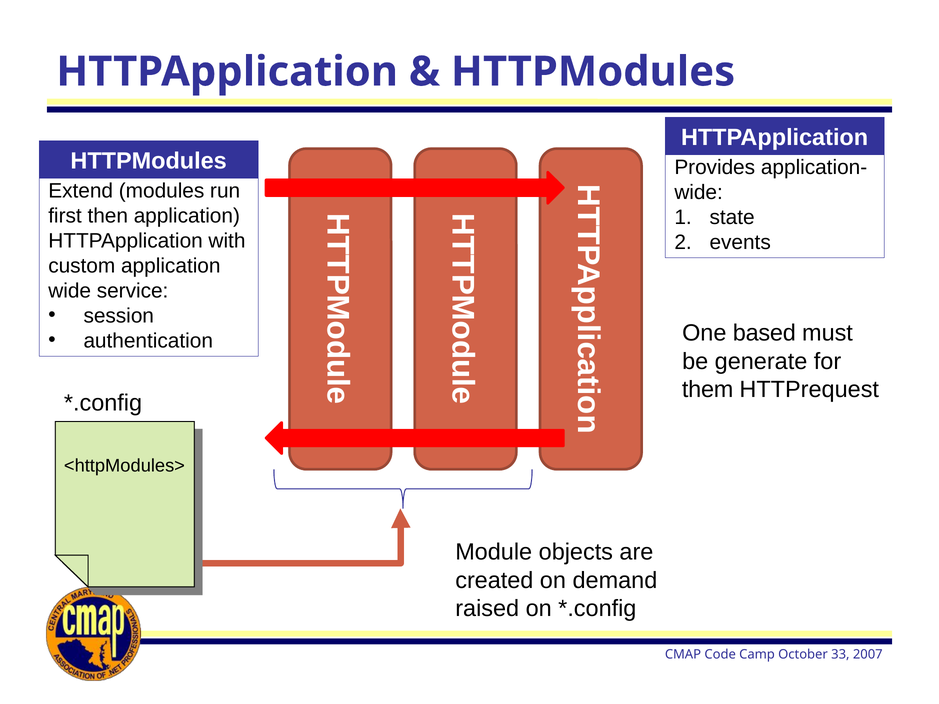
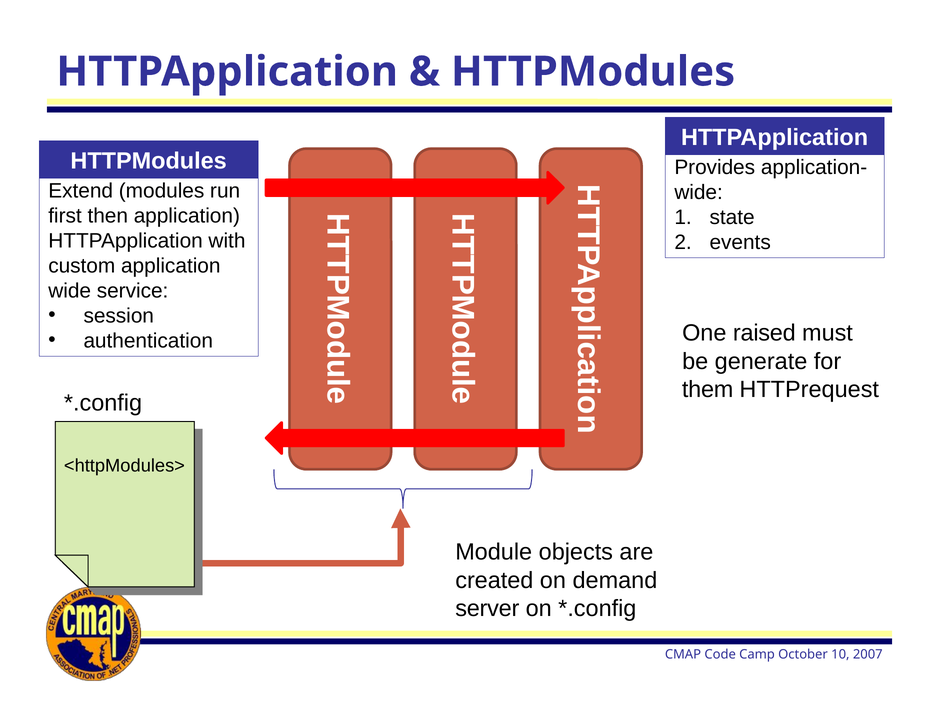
based: based -> raised
raised: raised -> server
33: 33 -> 10
